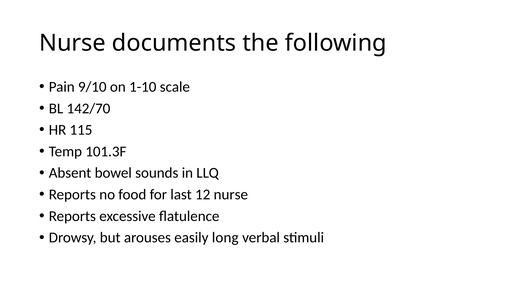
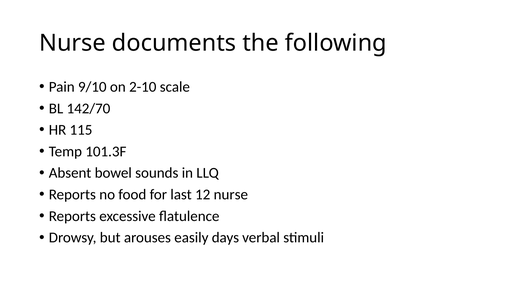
1-10: 1-10 -> 2-10
long: long -> days
